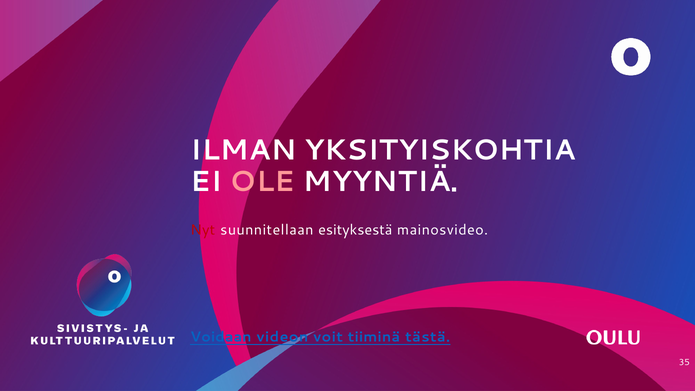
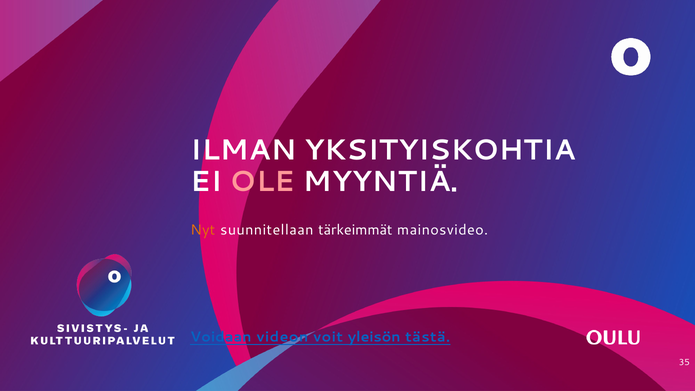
Nyt colour: red -> orange
esityksestä: esityksestä -> tärkeimmät
tiiminä: tiiminä -> yleisön
